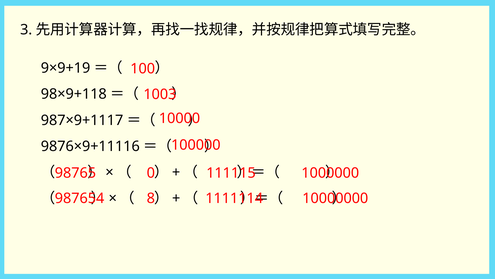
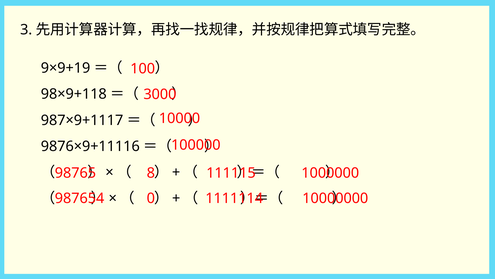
1003: 1003 -> 3000
0: 0 -> 8
8: 8 -> 0
